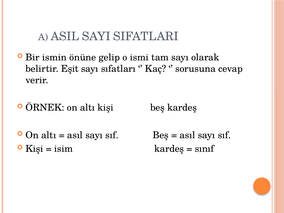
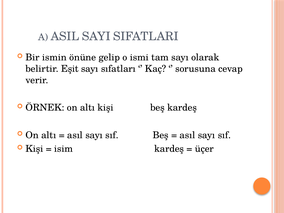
sınıf: sınıf -> üçer
